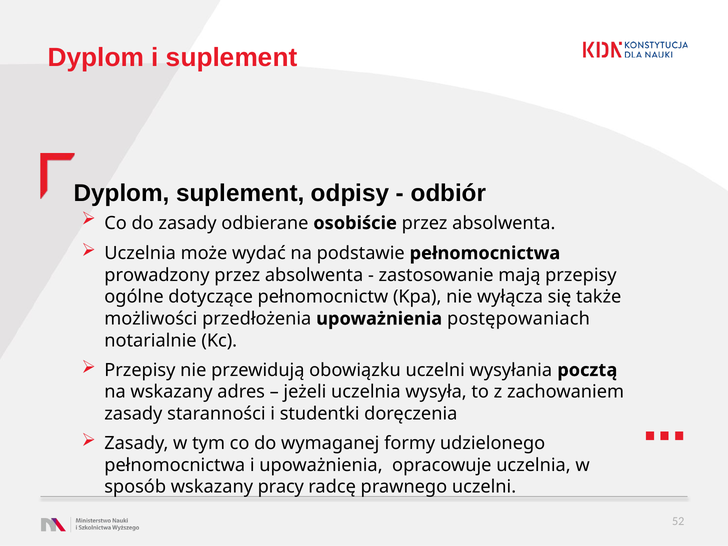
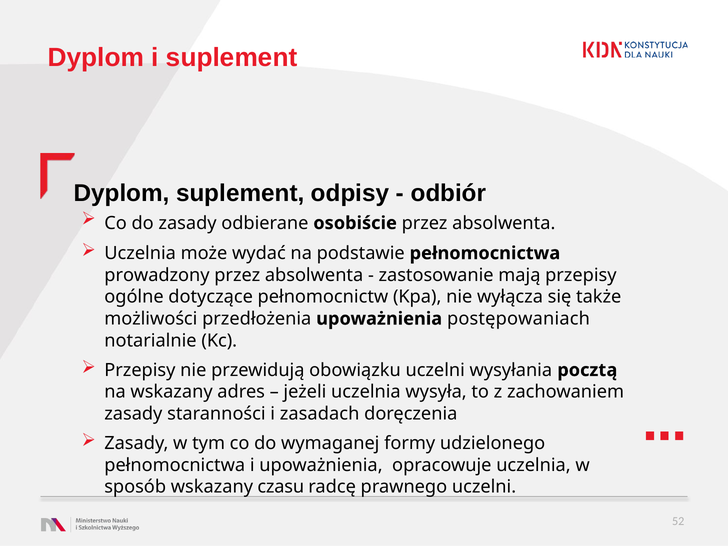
studentki: studentki -> zasadach
pracy: pracy -> czasu
